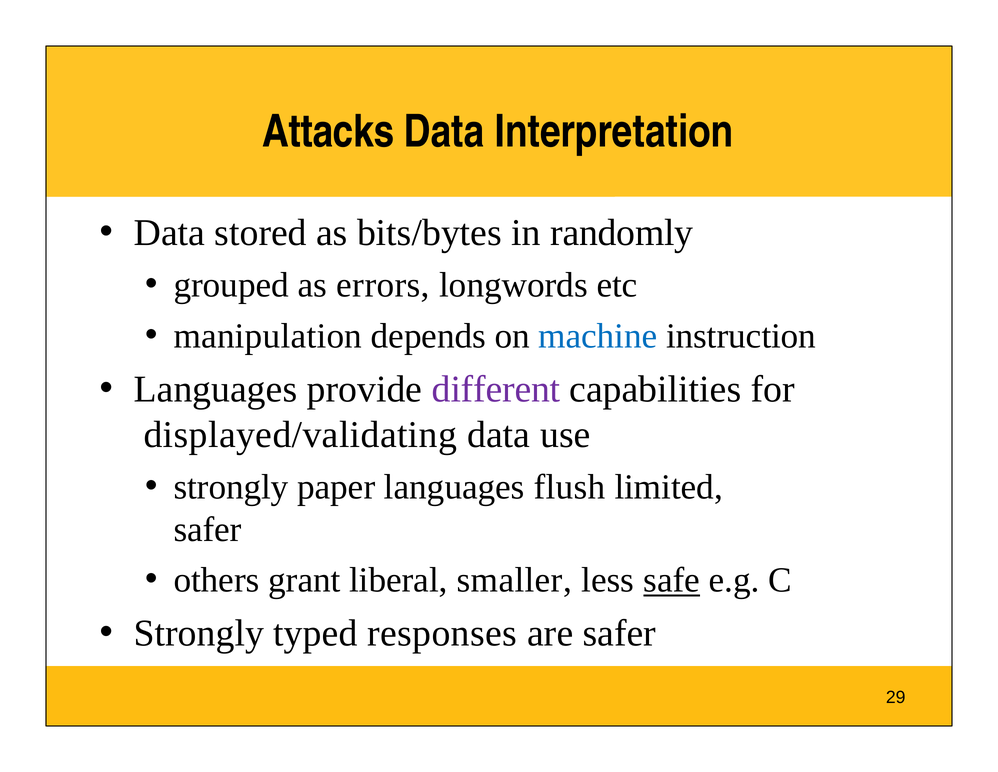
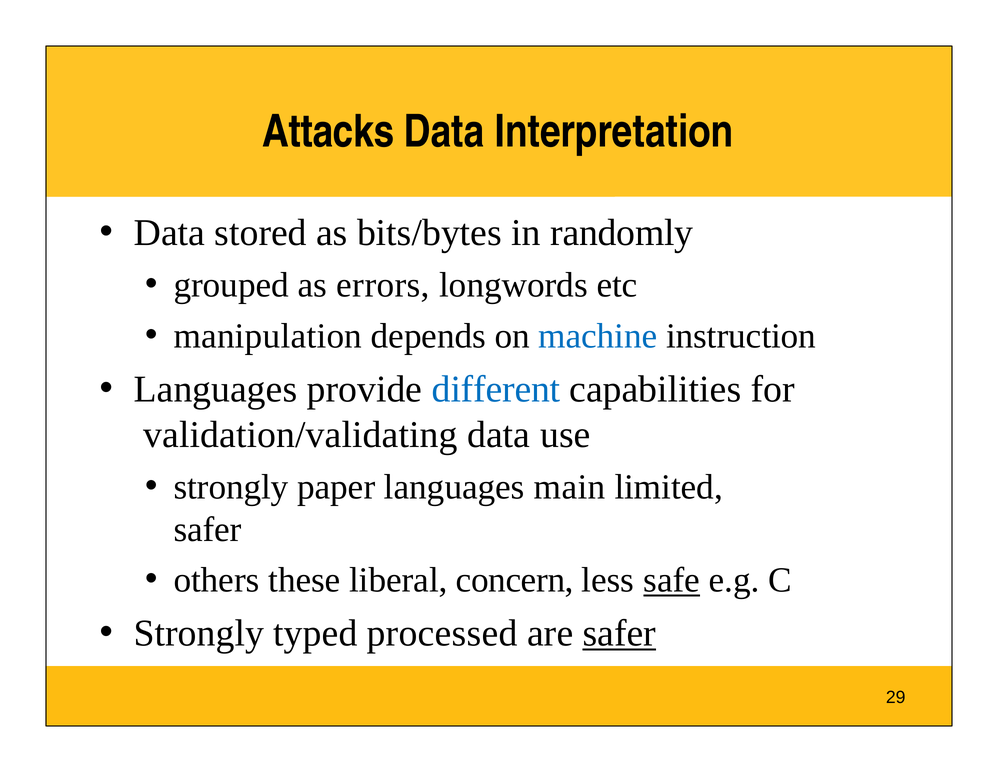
different colour: purple -> blue
displayed/validating: displayed/validating -> validation/validating
flush: flush -> main
grant: grant -> these
smaller: smaller -> concern
responses: responses -> processed
safer at (619, 633) underline: none -> present
